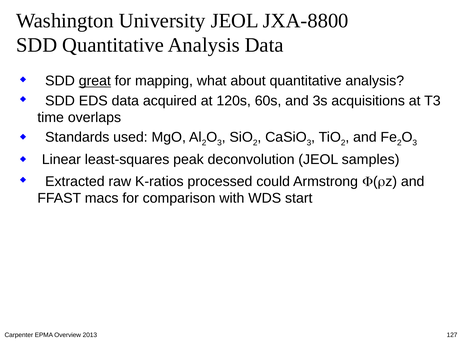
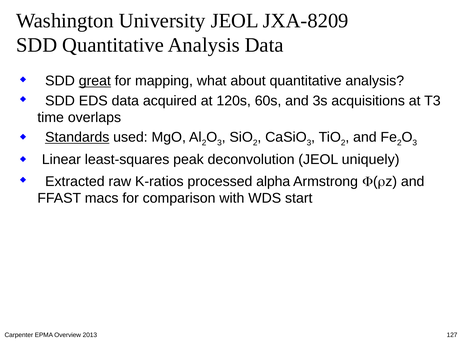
JXA-8800: JXA-8800 -> JXA-8209
Standards underline: none -> present
samples: samples -> uniquely
could: could -> alpha
